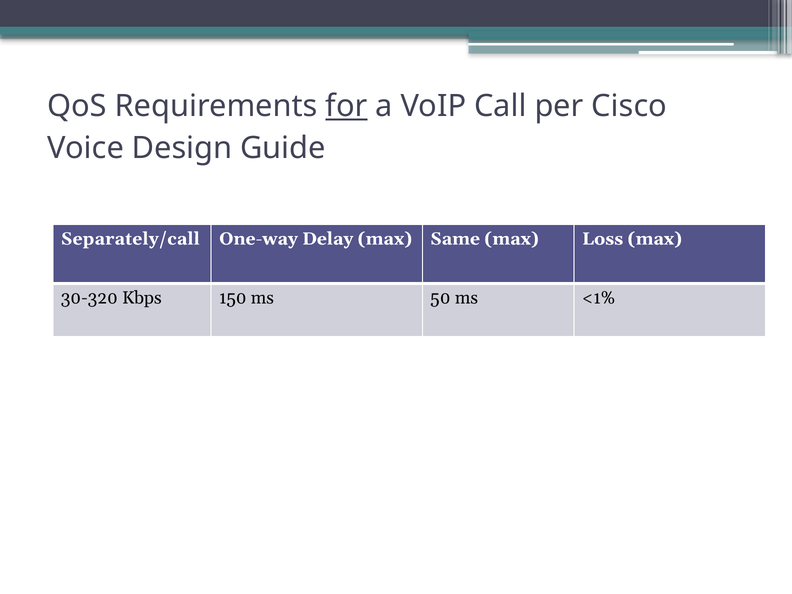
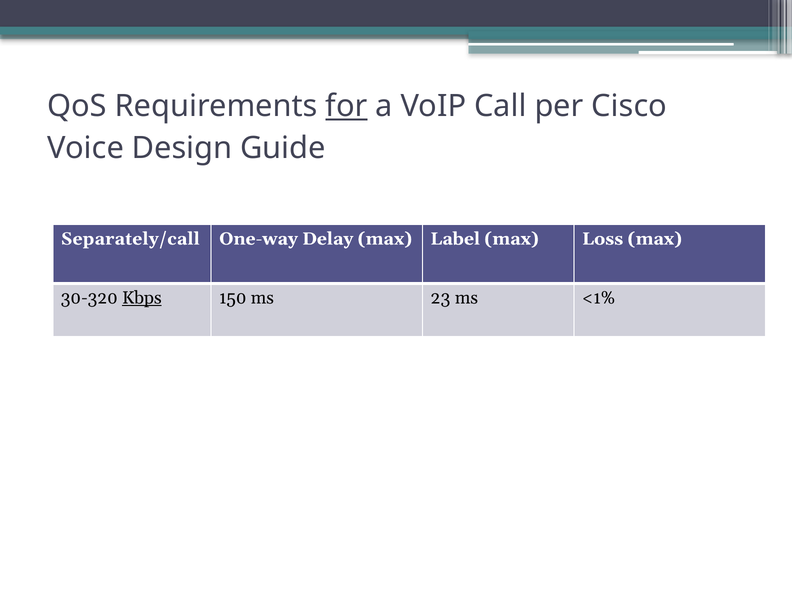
Same: Same -> Label
Kbps underline: none -> present
50: 50 -> 23
